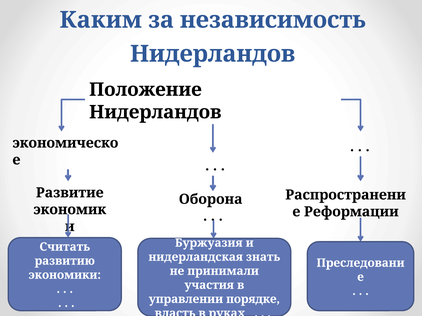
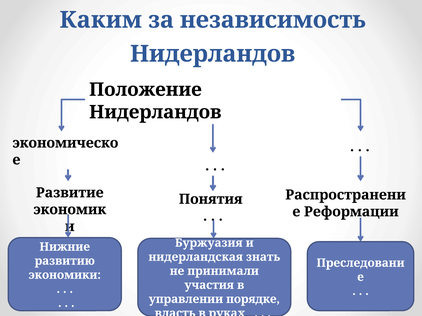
Оборона: Оборона -> Понятия
Считать: Считать -> Нижние
